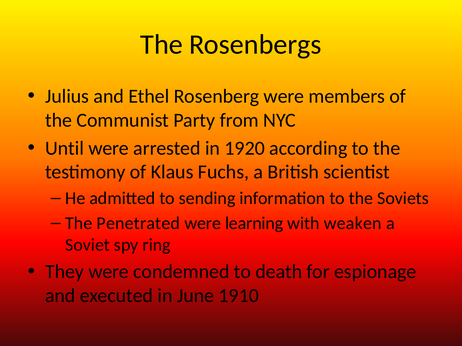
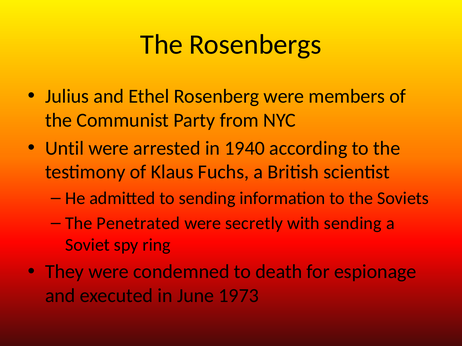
1920: 1920 -> 1940
learning: learning -> secretly
with weaken: weaken -> sending
1910: 1910 -> 1973
